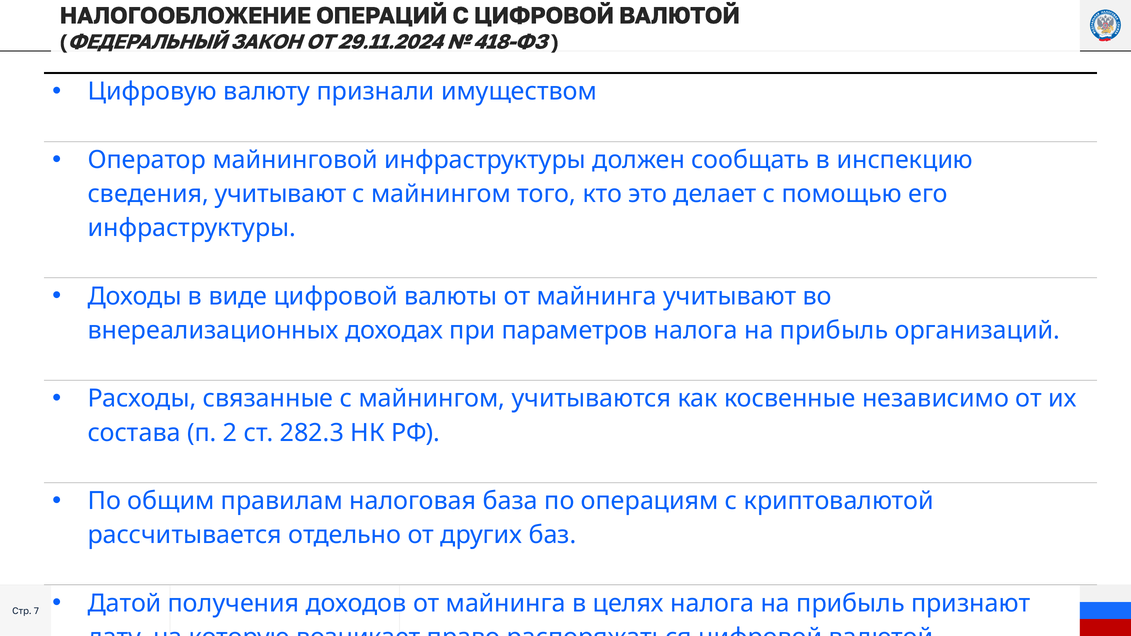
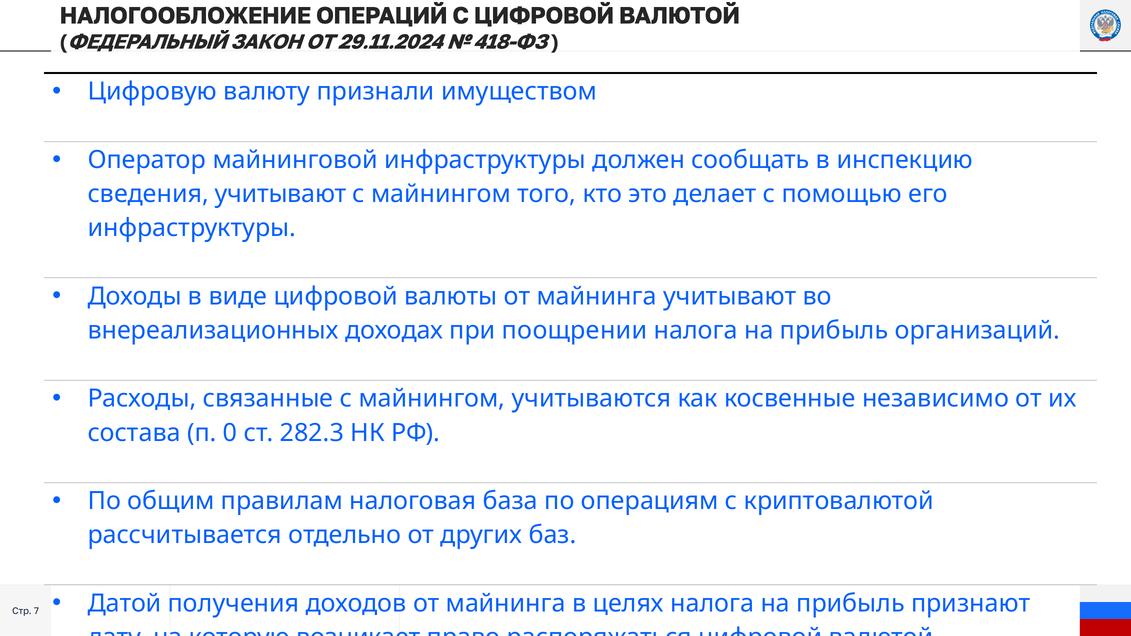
параметров: параметров -> поощрении
2: 2 -> 0
